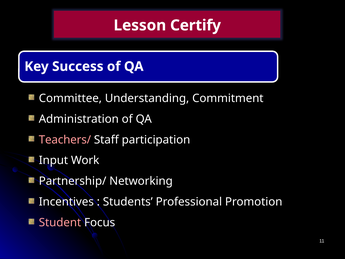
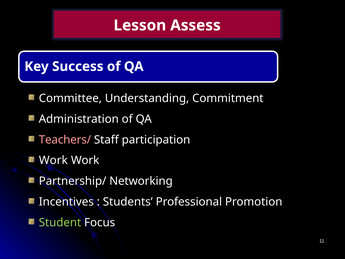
Certify: Certify -> Assess
Input at (53, 160): Input -> Work
Student colour: pink -> light green
